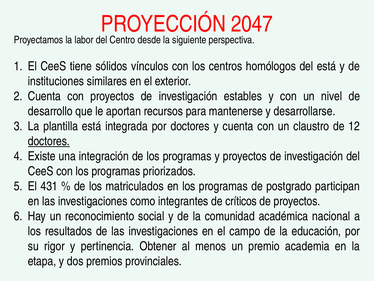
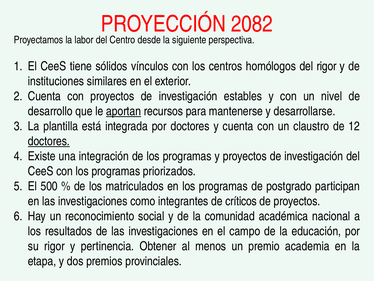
2047: 2047 -> 2082
del está: está -> rigor
aportan underline: none -> present
431: 431 -> 500
